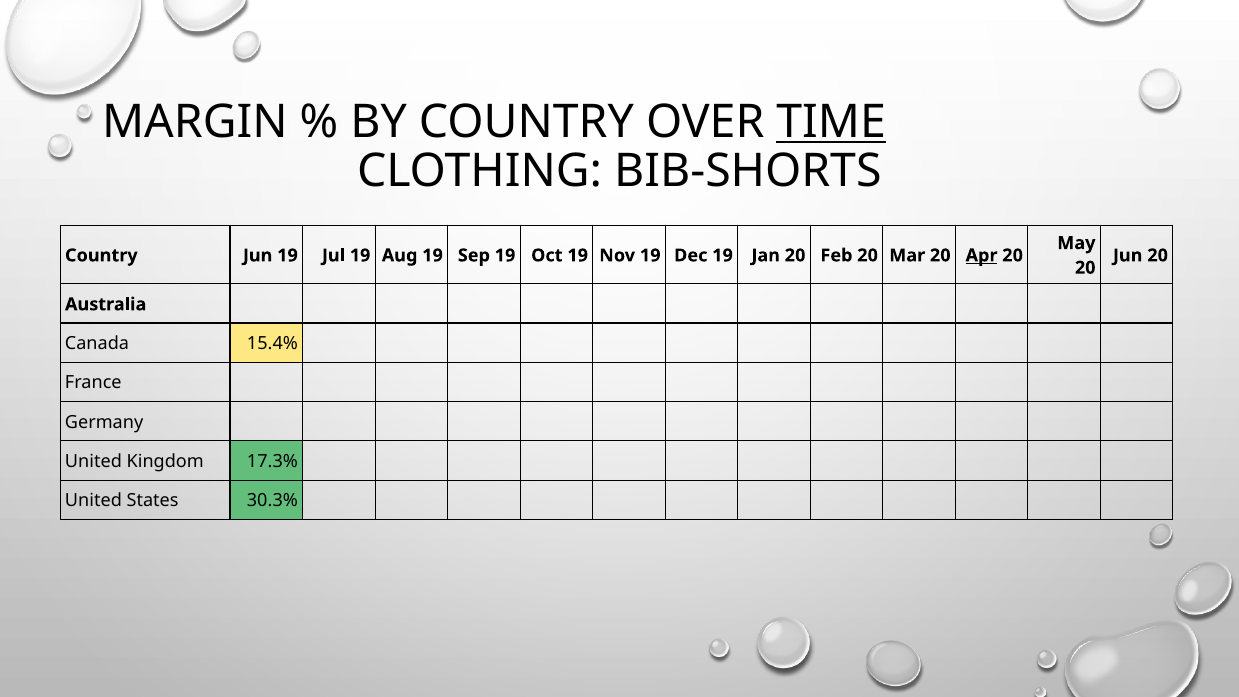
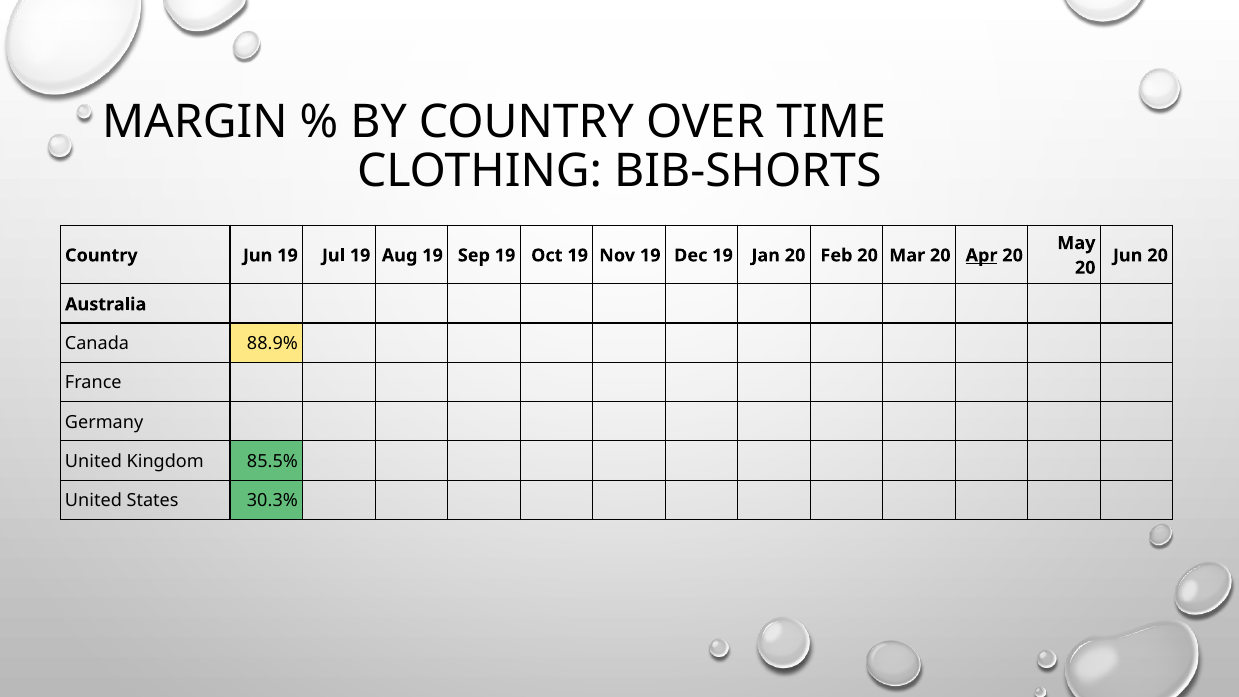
TIME underline: present -> none
15.4%: 15.4% -> 88.9%
17.3%: 17.3% -> 85.5%
